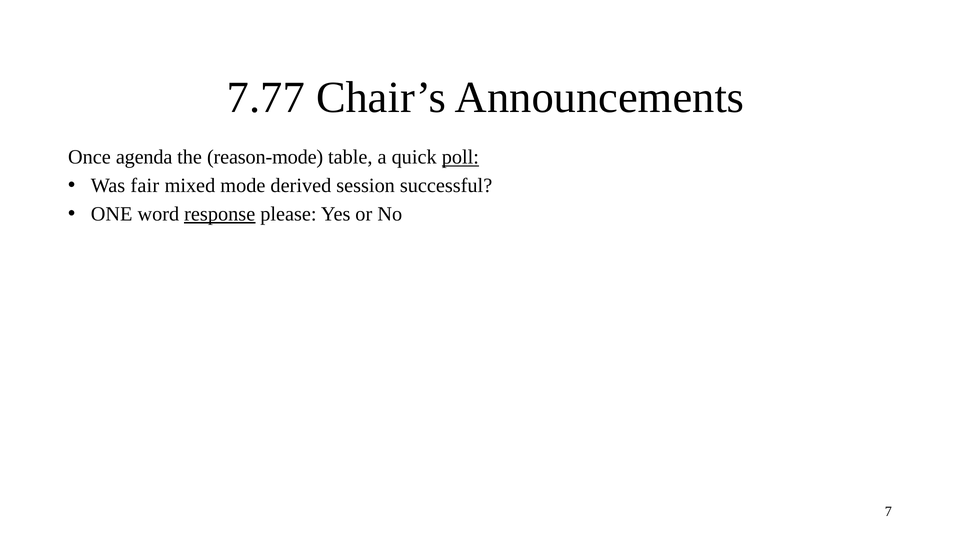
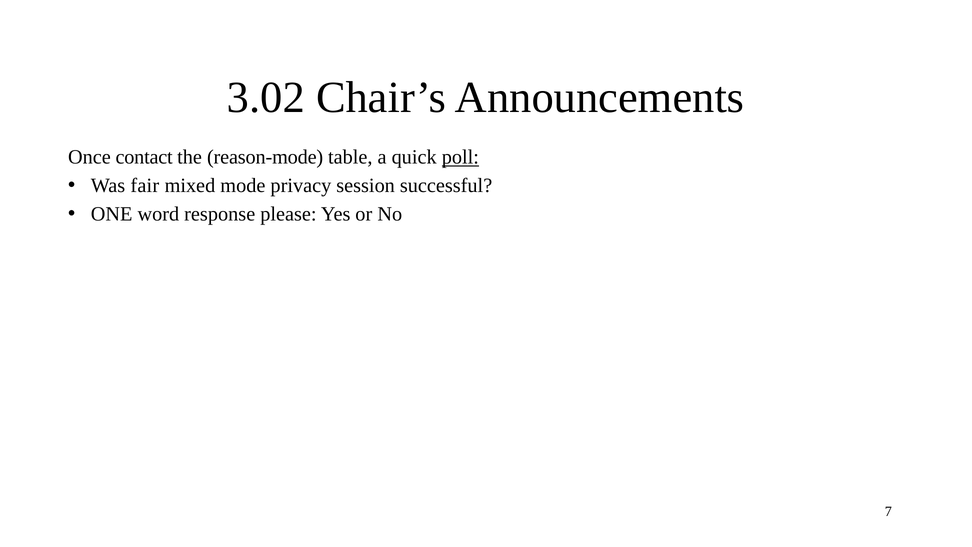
7.77: 7.77 -> 3.02
agenda: agenda -> contact
derived: derived -> privacy
response underline: present -> none
